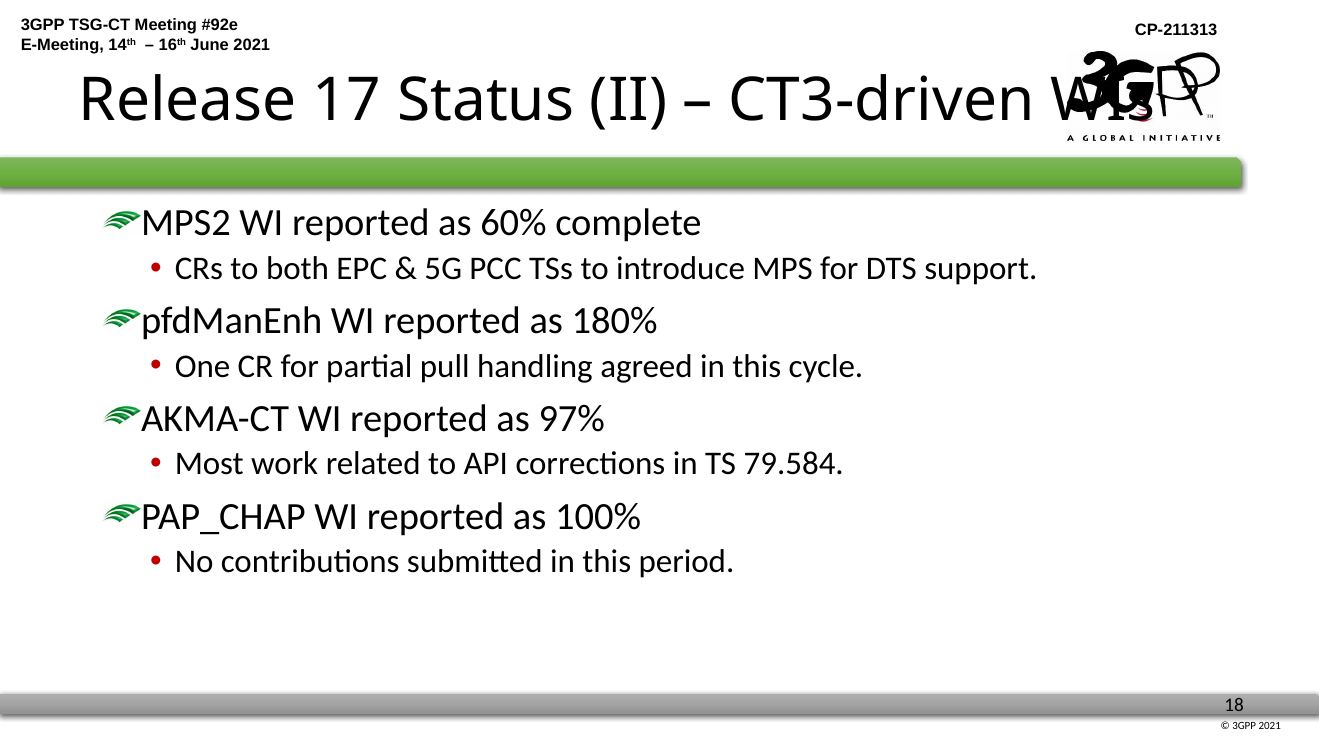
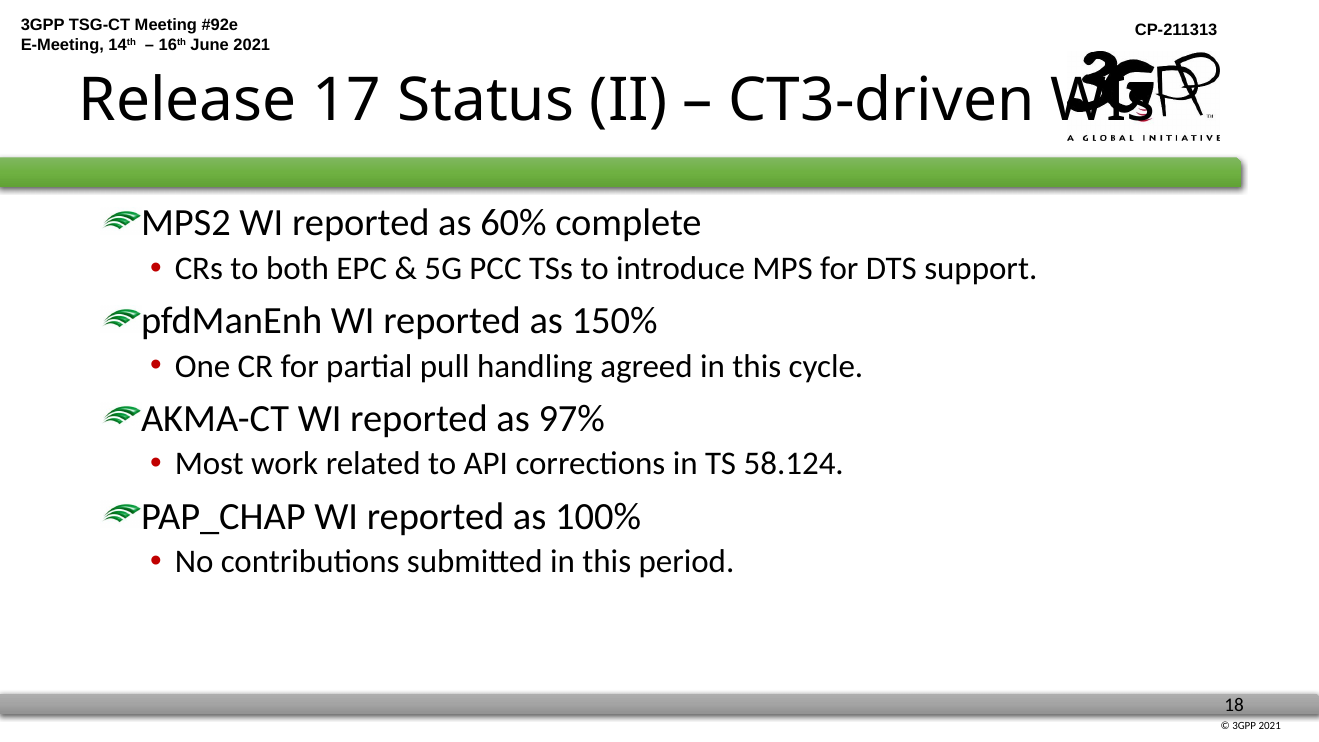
180%: 180% -> 150%
79.584: 79.584 -> 58.124
